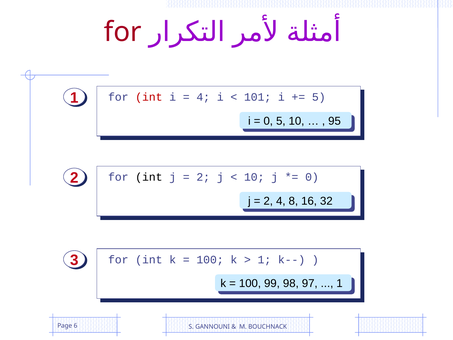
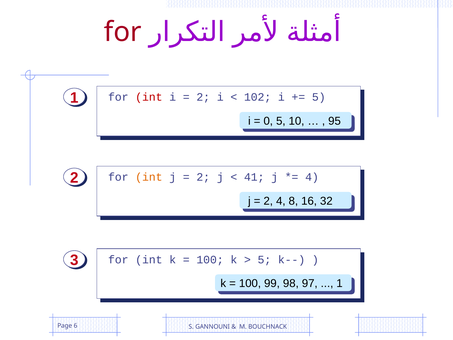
4 at (203, 97): 4 -> 2
101: 101 -> 102
int at (149, 177) colour: black -> orange
10 at (254, 177): 10 -> 41
0 at (312, 177): 0 -> 4
1 at (264, 259): 1 -> 5
